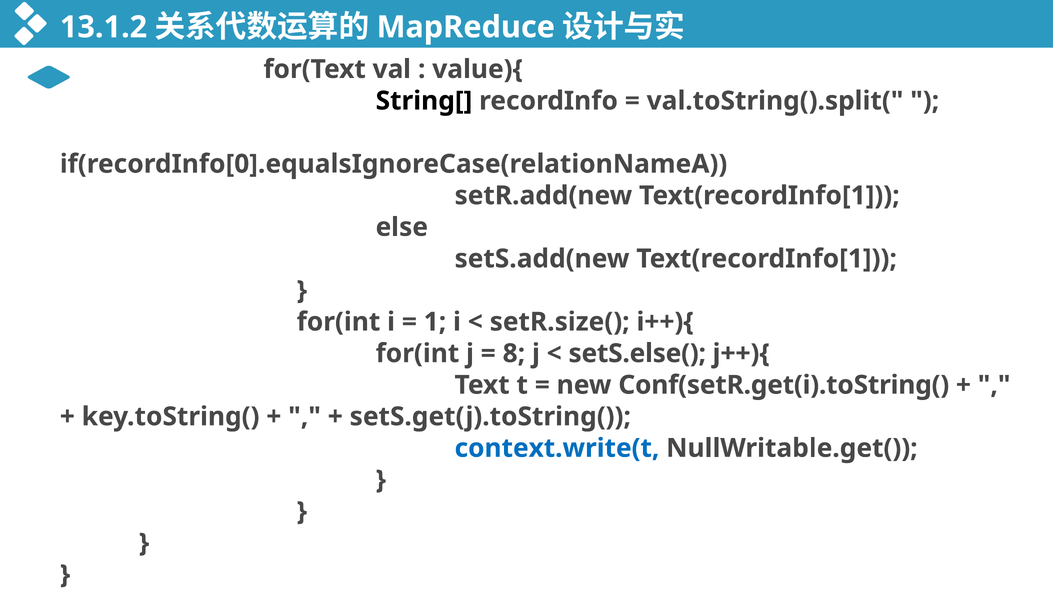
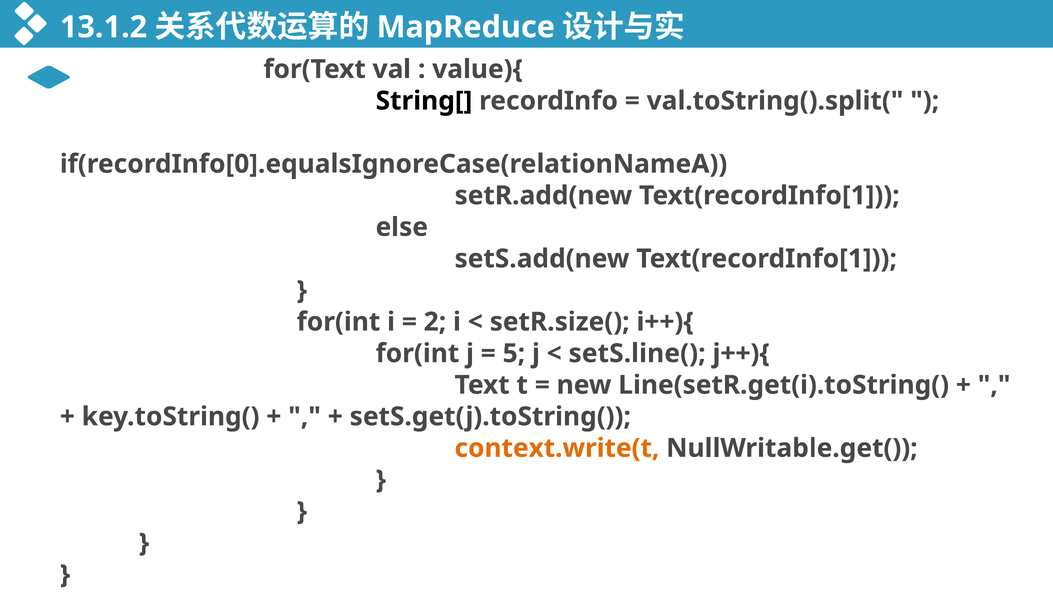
1: 1 -> 2
8: 8 -> 5
setS.else(: setS.else( -> setS.line(
Conf(setR.get(i).toString(: Conf(setR.get(i).toString( -> Line(setR.get(i).toString(
context.write(t colour: blue -> orange
